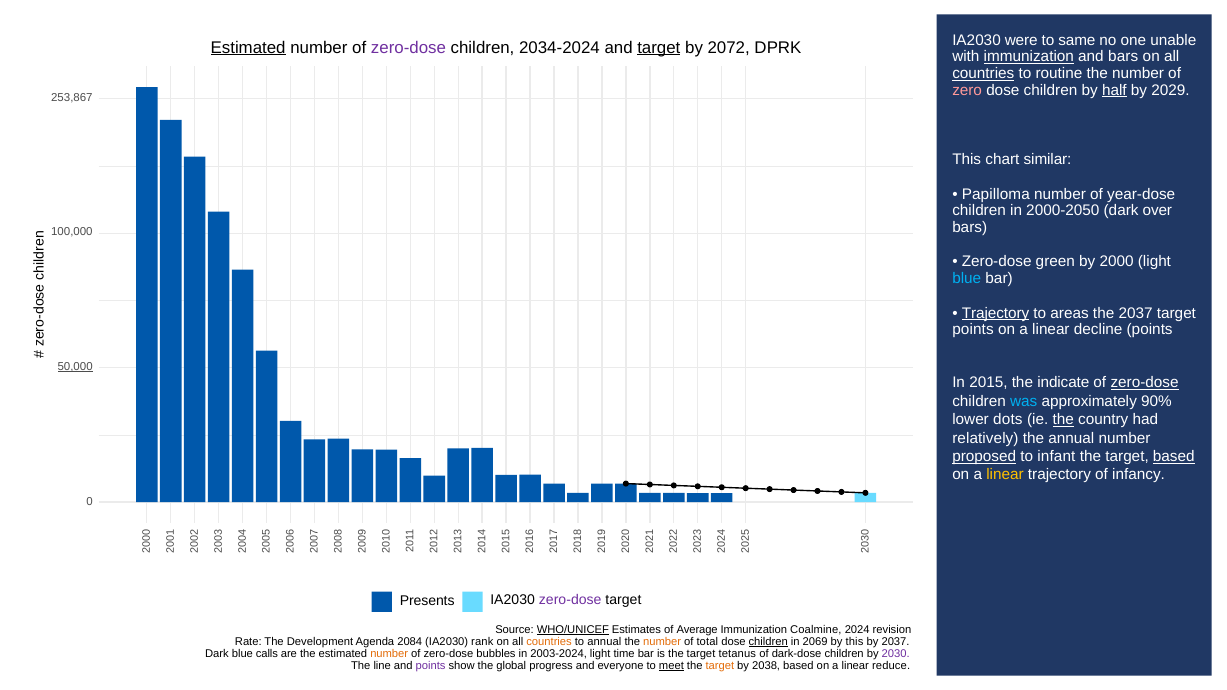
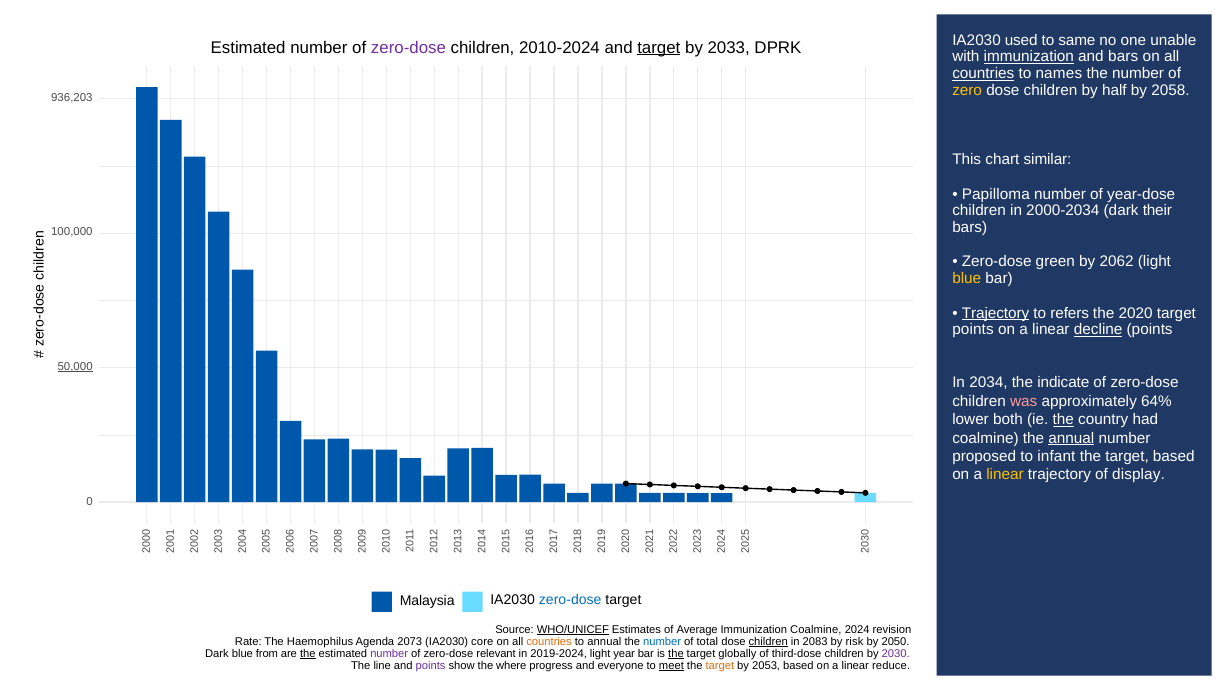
were: were -> used
Estimated at (248, 47) underline: present -> none
2034-2024: 2034-2024 -> 2010-2024
2072: 2072 -> 2033
routine: routine -> names
zero colour: pink -> yellow
half underline: present -> none
2029: 2029 -> 2058
253,867: 253,867 -> 936,203
2000-2050: 2000-2050 -> 2000-2034
over: over -> their
2000: 2000 -> 2062
blue at (967, 278) colour: light blue -> yellow
areas: areas -> refers
the 2037: 2037 -> 2020
decline underline: none -> present
2015: 2015 -> 2034
zero-dose at (1145, 383) underline: present -> none
was colour: light blue -> pink
90%: 90% -> 64%
dots: dots -> both
relatively at (985, 438): relatively -> coalmine
annual at (1071, 438) underline: none -> present
proposed underline: present -> none
based at (1174, 457) underline: present -> none
infancy: infancy -> display
Presents: Presents -> Malaysia
zero-dose at (570, 600) colour: purple -> blue
Development: Development -> Haemophilus
2084: 2084 -> 2073
rank: rank -> core
number at (662, 642) colour: orange -> blue
2069: 2069 -> 2083
by this: this -> risk
by 2037: 2037 -> 2050
calls: calls -> from
the at (308, 654) underline: none -> present
number at (389, 654) colour: orange -> purple
bubbles: bubbles -> relevant
2003-2024: 2003-2024 -> 2019-2024
time: time -> year
the at (676, 654) underline: none -> present
tetanus: tetanus -> globally
dark-dose: dark-dose -> third-dose
global: global -> where
2038: 2038 -> 2053
